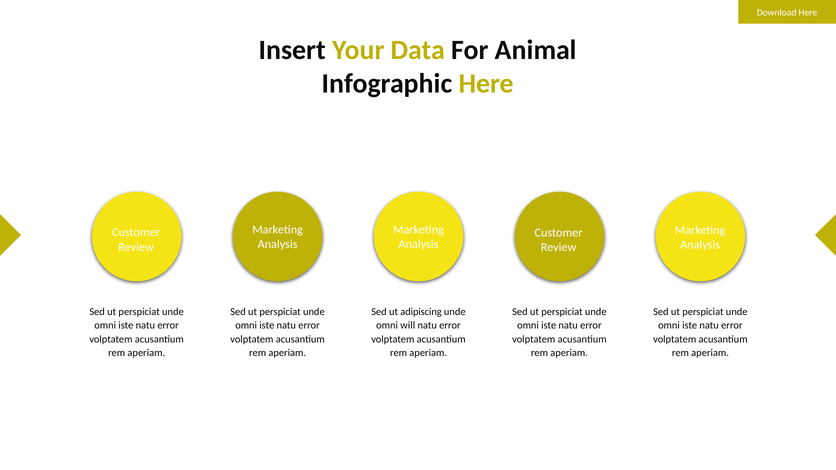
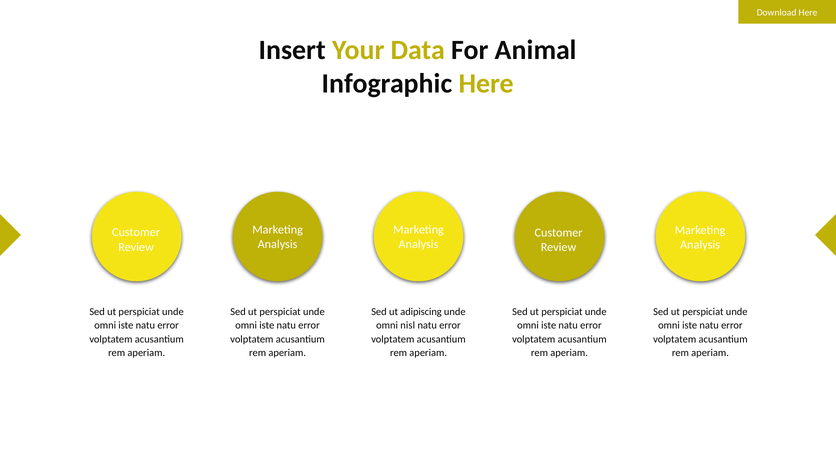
will: will -> nisl
